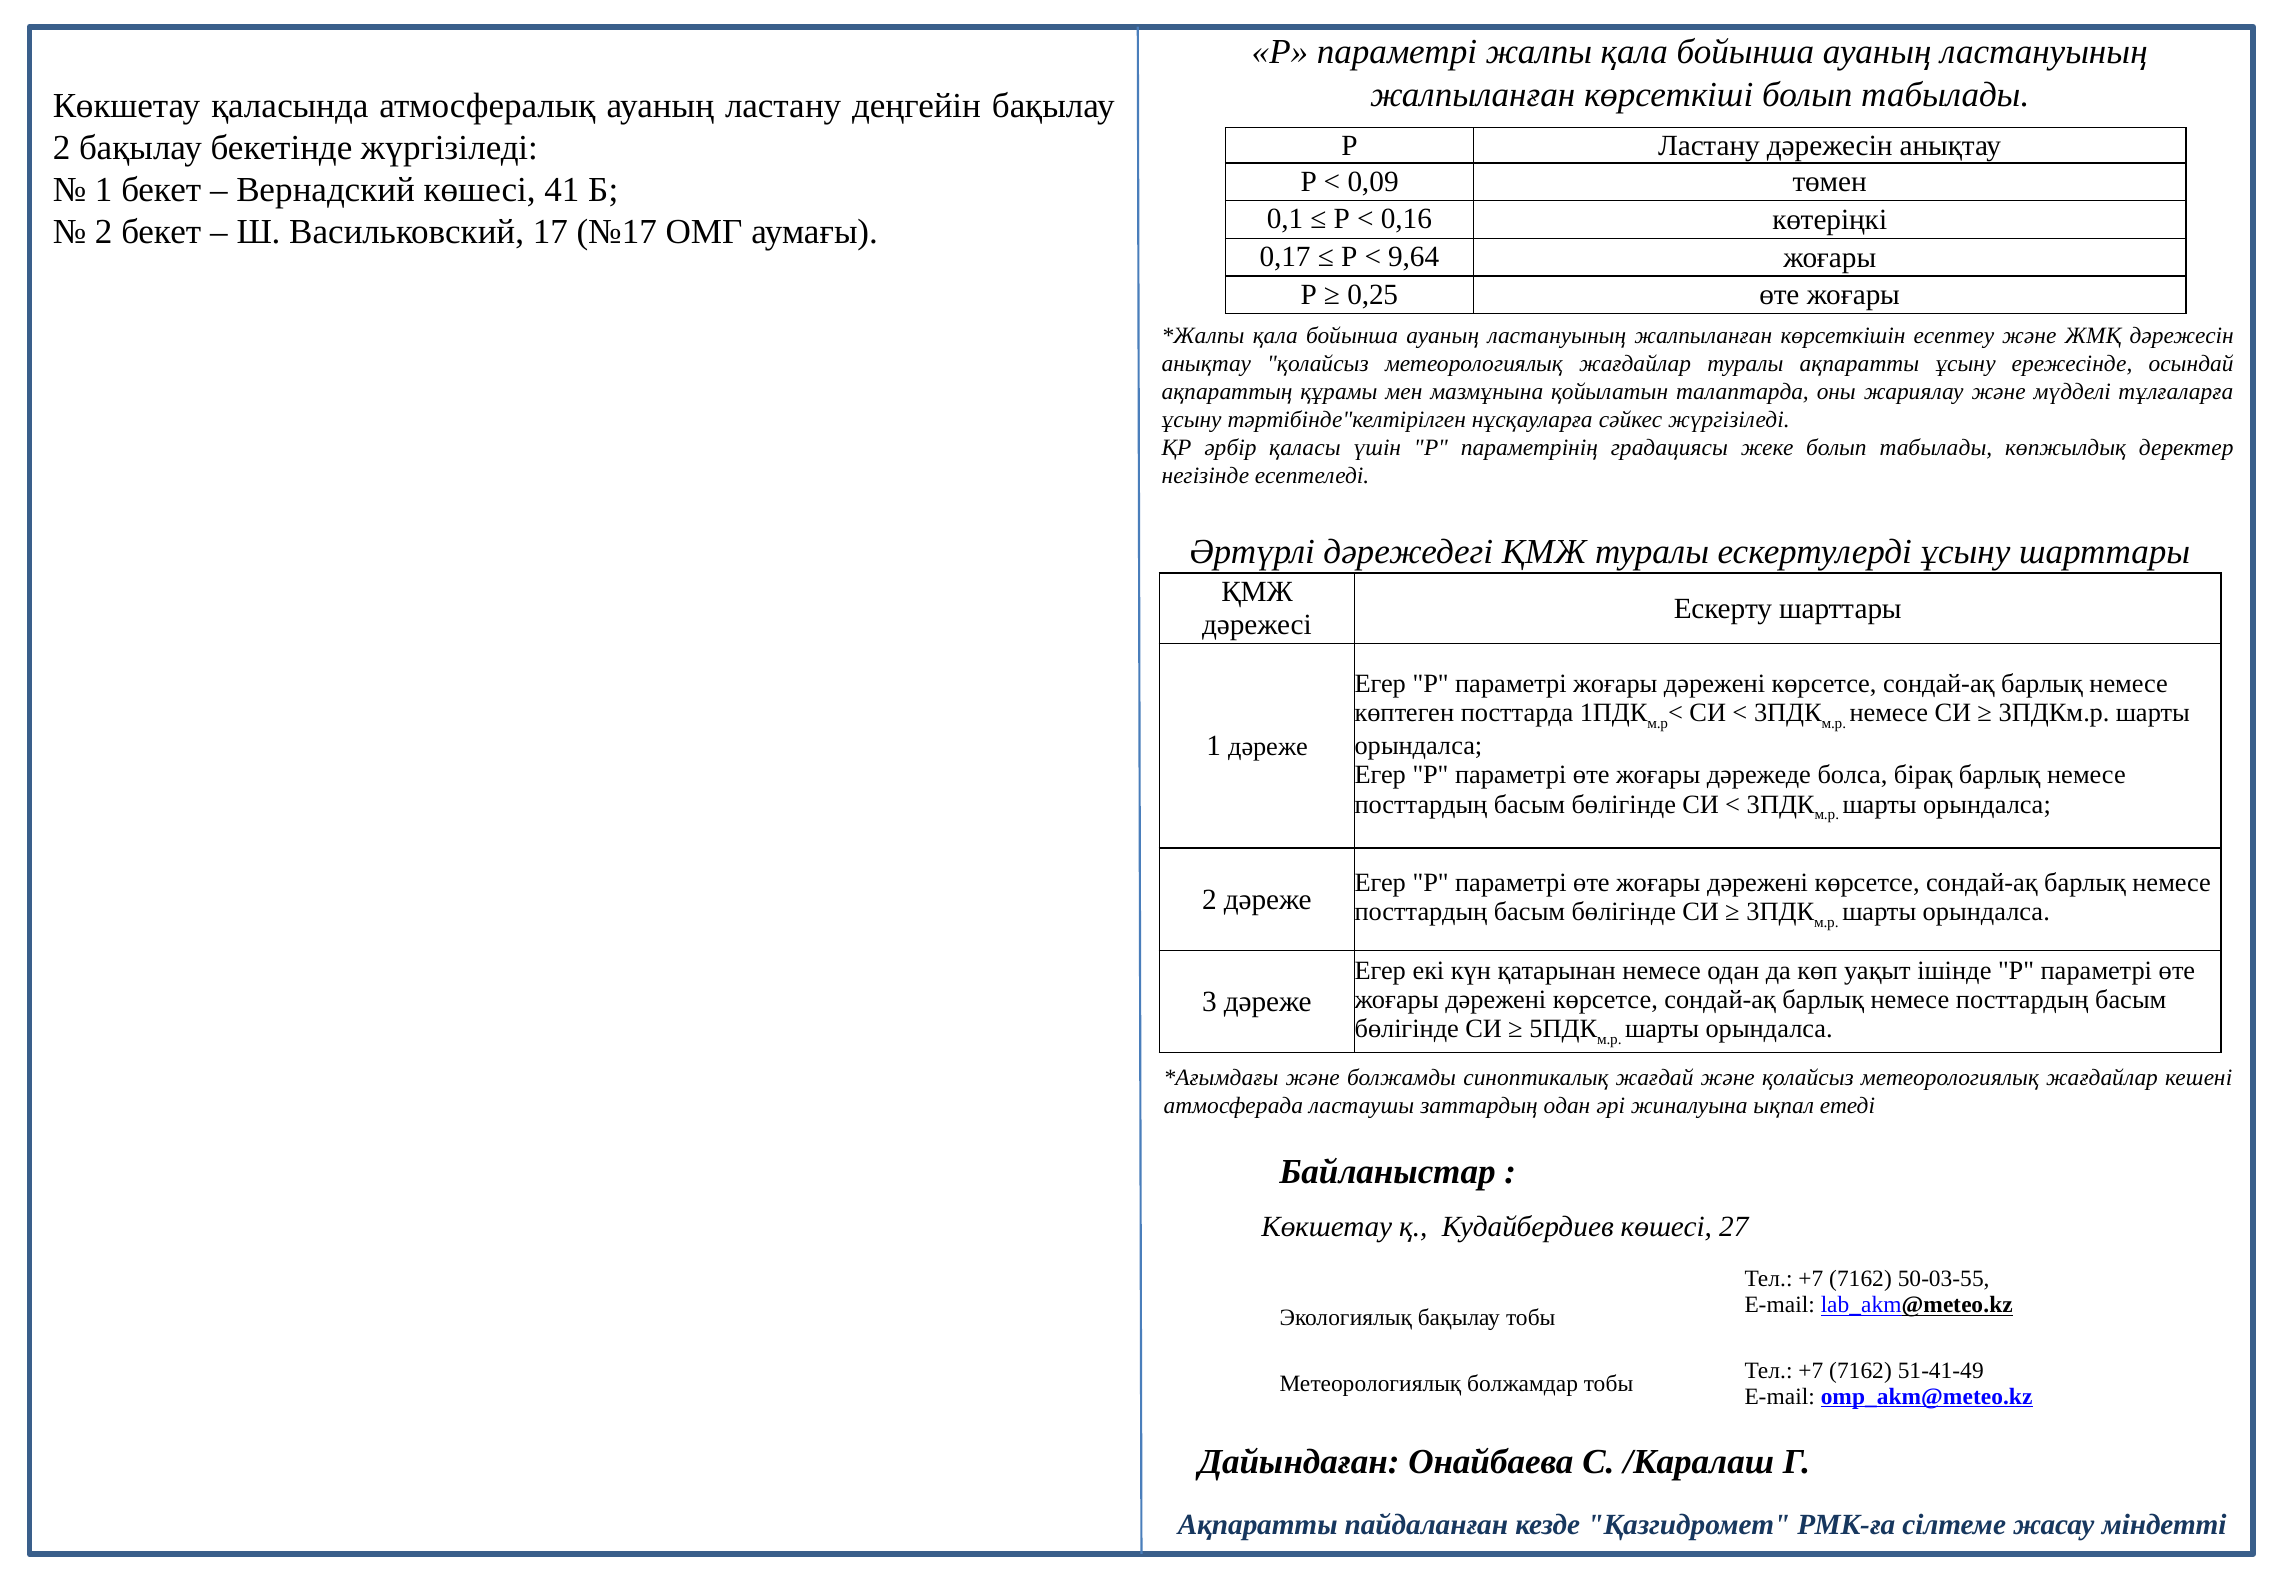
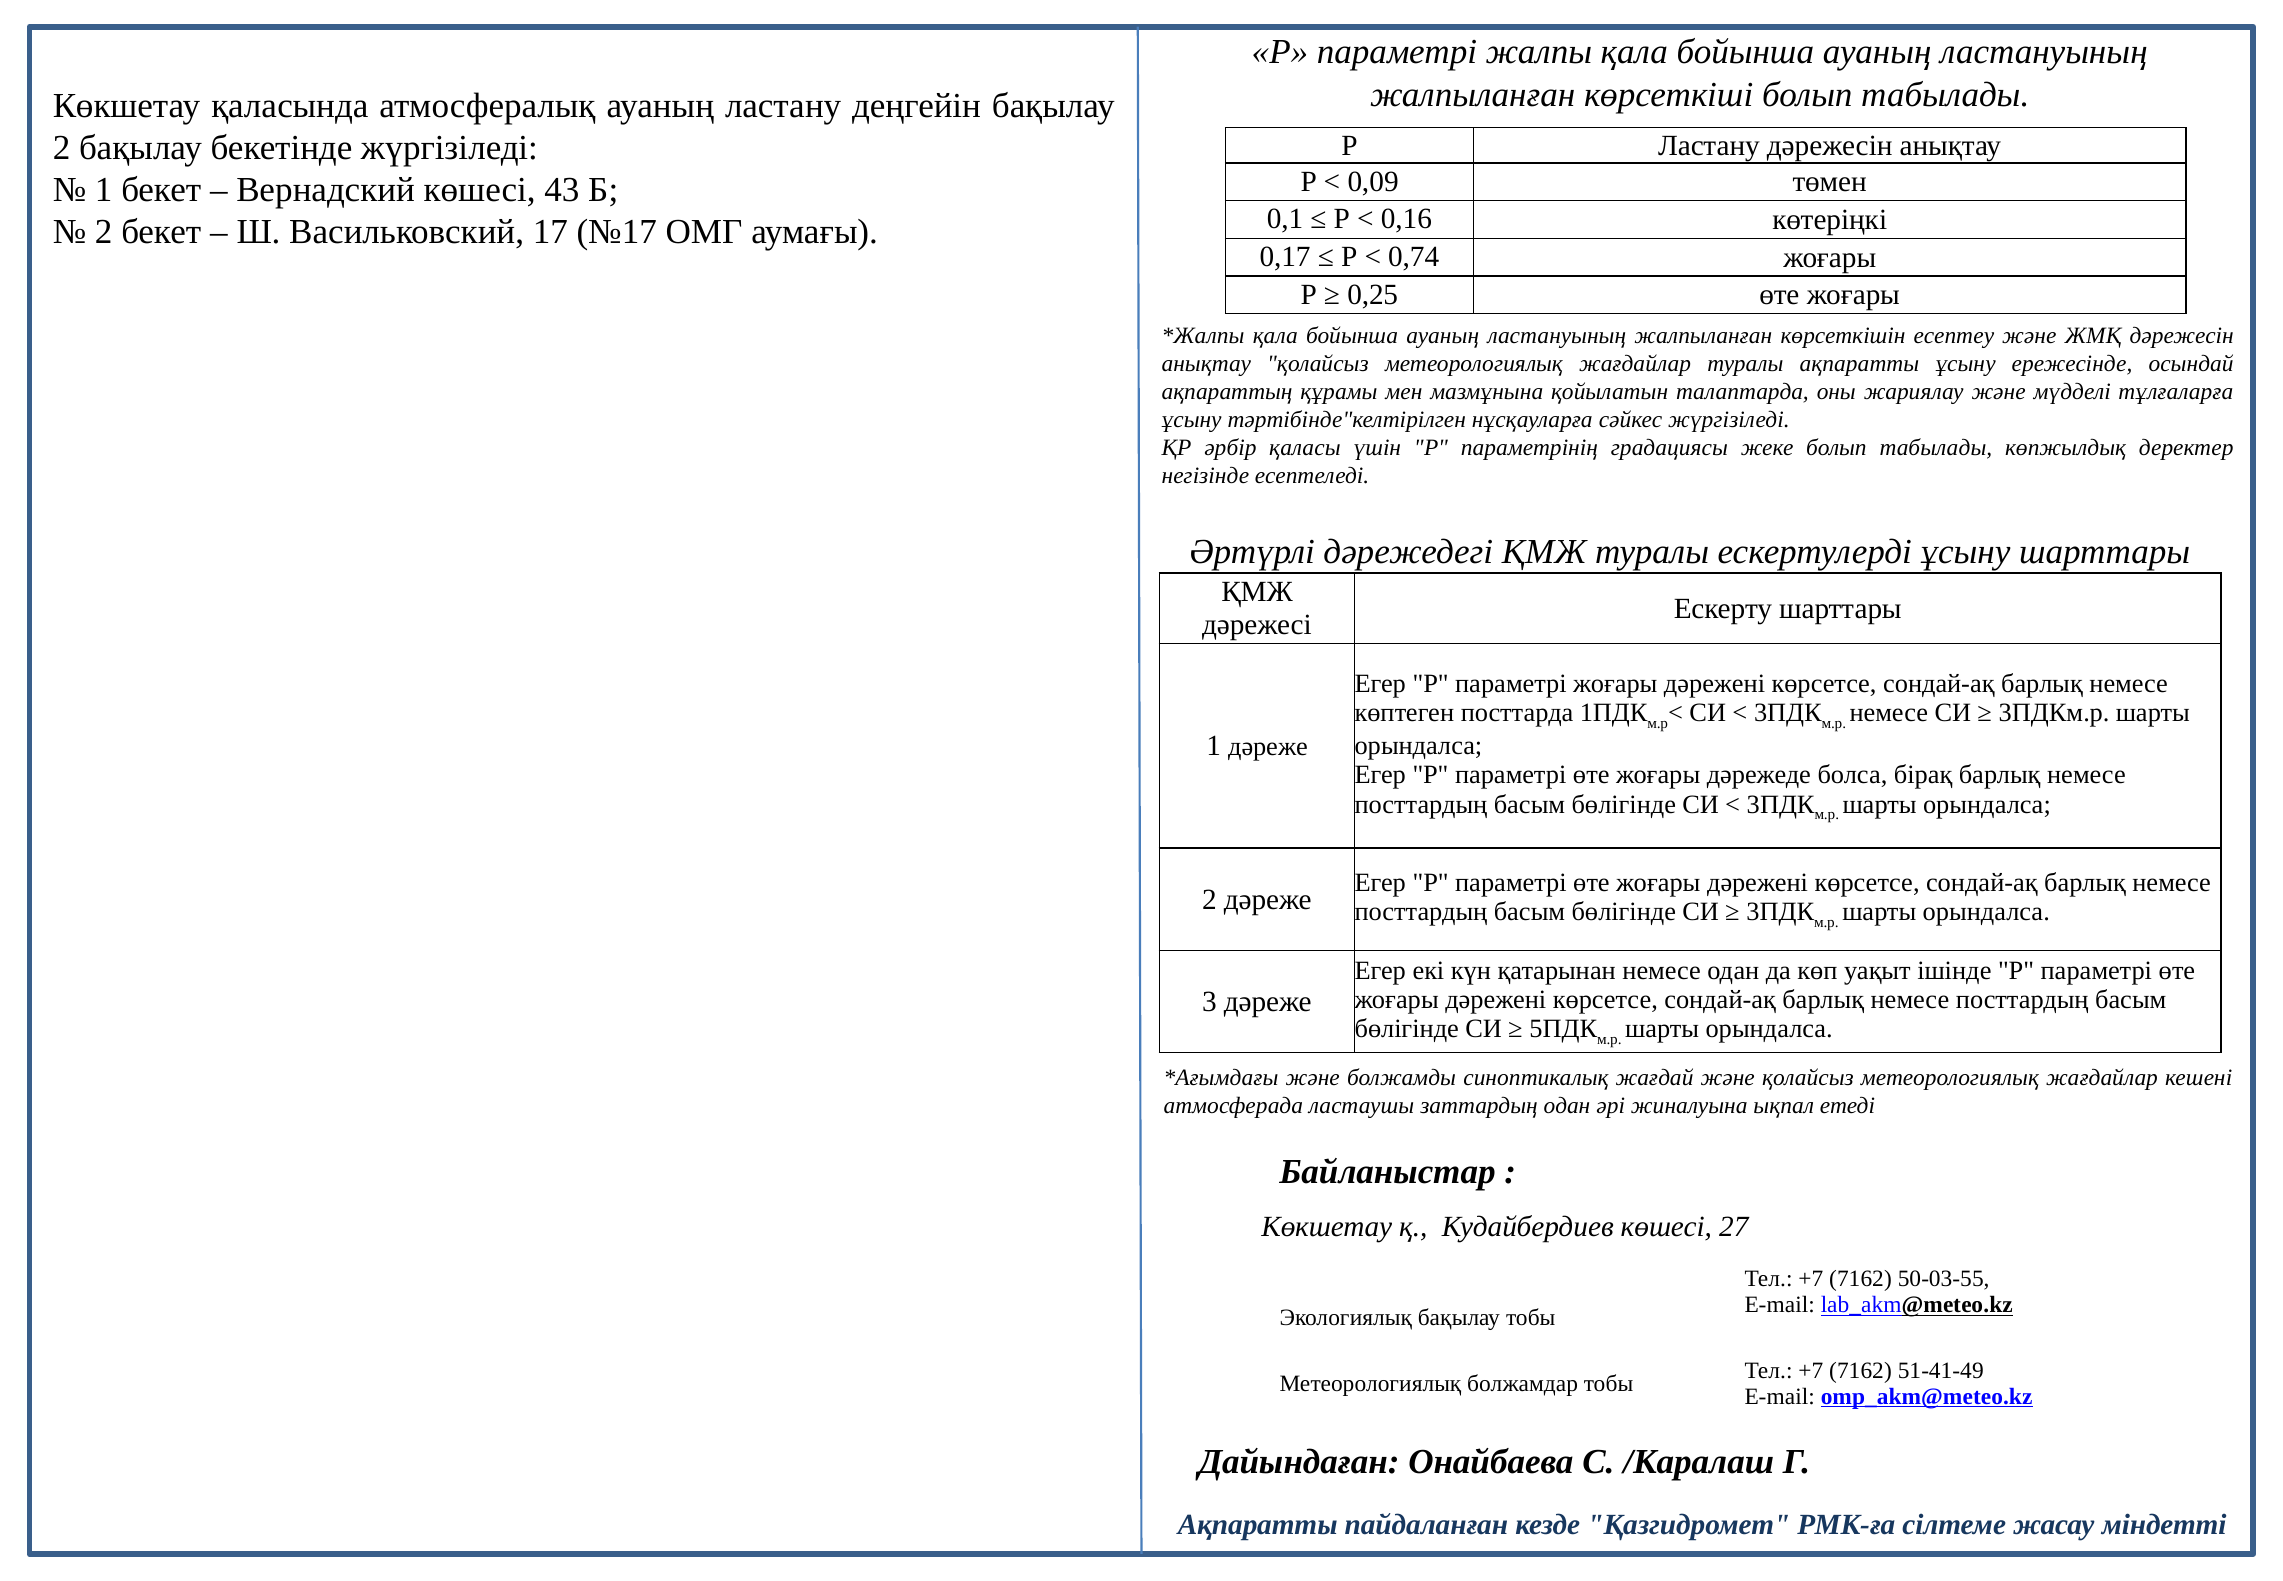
41: 41 -> 43
9,64: 9,64 -> 0,74
